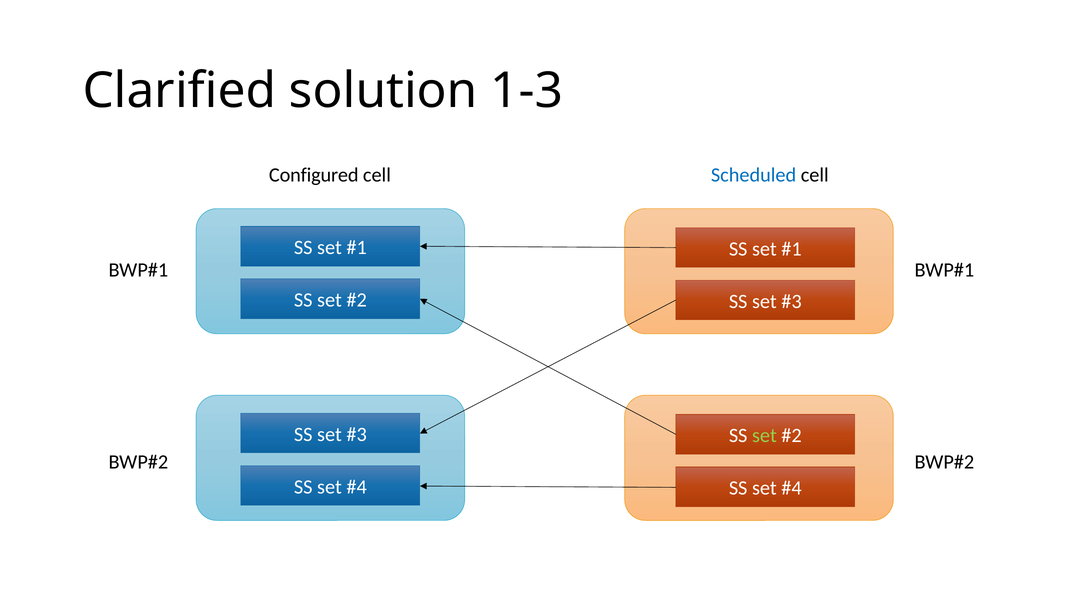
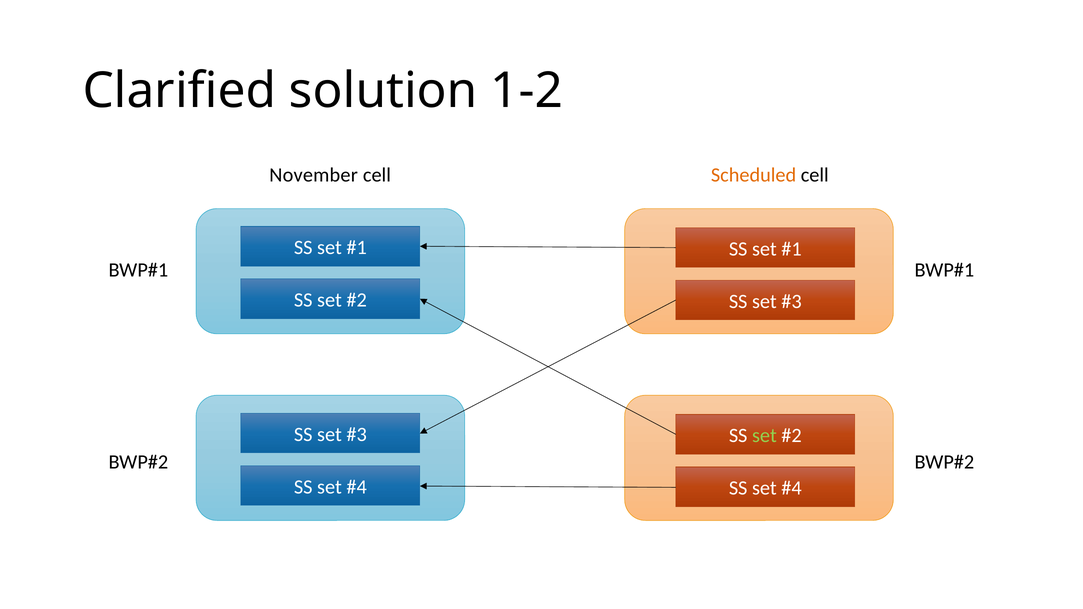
1-3: 1-3 -> 1-2
Configured: Configured -> November
Scheduled colour: blue -> orange
